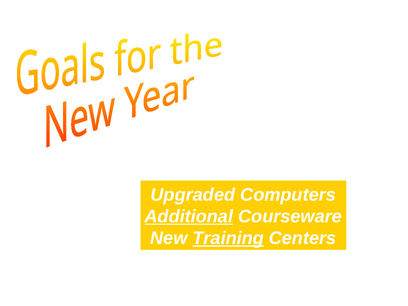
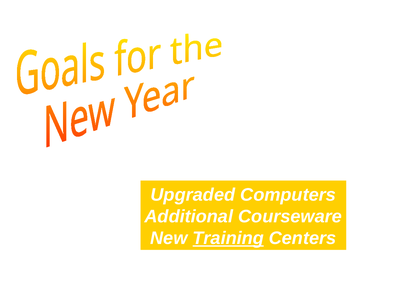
Additional underline: present -> none
